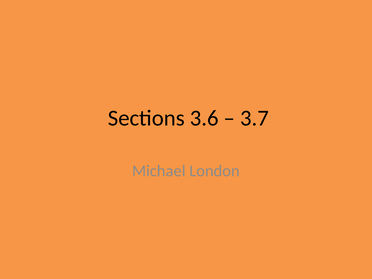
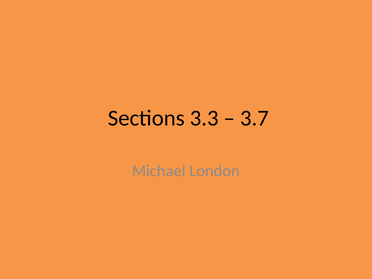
3.6: 3.6 -> 3.3
